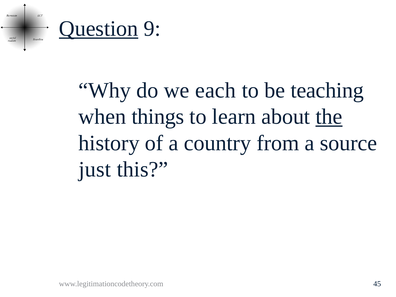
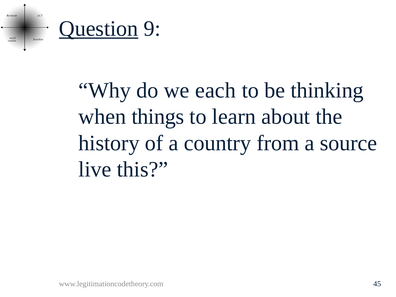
teaching: teaching -> thinking
the underline: present -> none
just: just -> live
